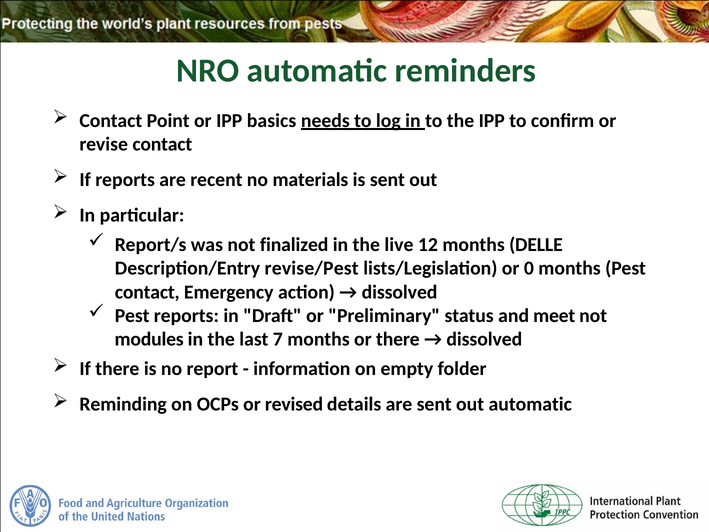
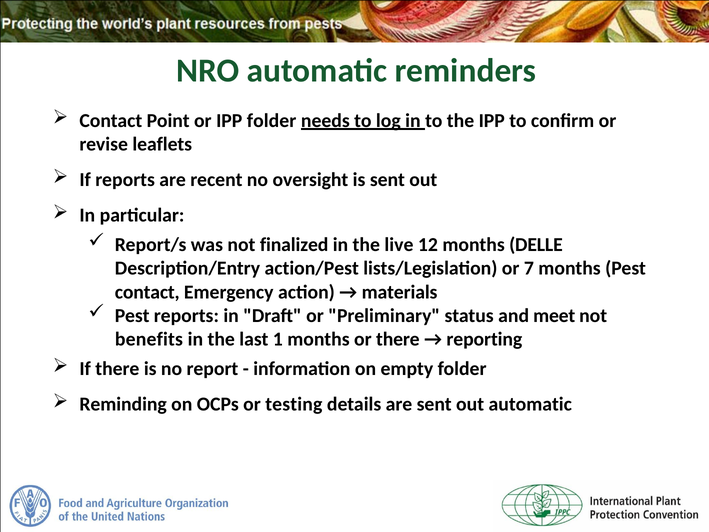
IPP basics: basics -> folder
revise contact: contact -> leaflets
materials: materials -> oversight
revise/Pest: revise/Pest -> action/Pest
0: 0 -> 7
dissolved at (400, 292): dissolved -> materials
modules: modules -> benefits
7: 7 -> 1
dissolved at (484, 339): dissolved -> reporting
revised: revised -> testing
